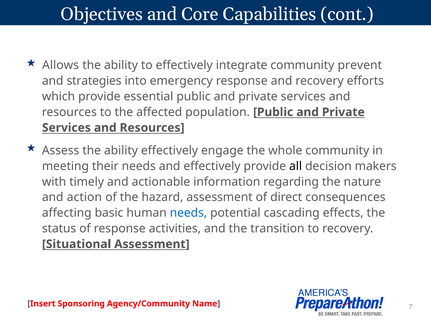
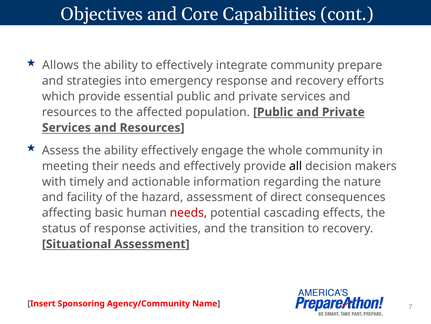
prevent: prevent -> prepare
action: action -> facility
needs at (188, 212) colour: blue -> red
